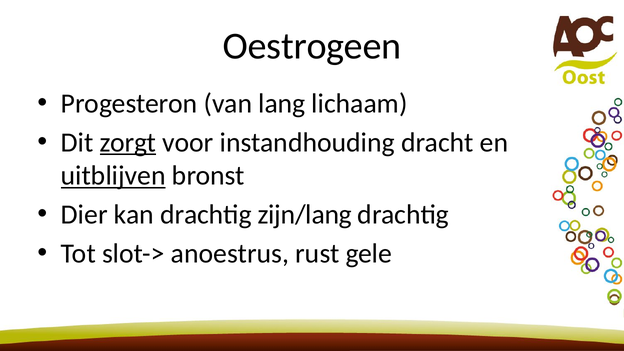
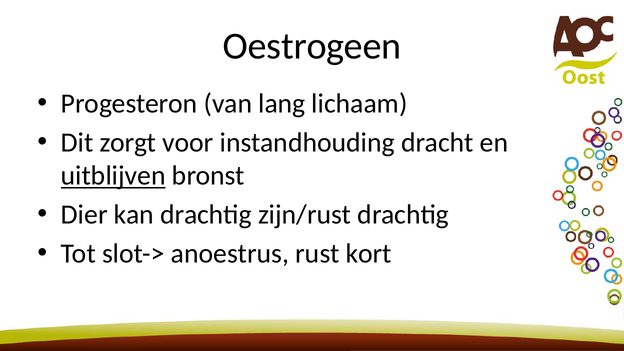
zorgt underline: present -> none
zijn/lang: zijn/lang -> zijn/rust
gele: gele -> kort
